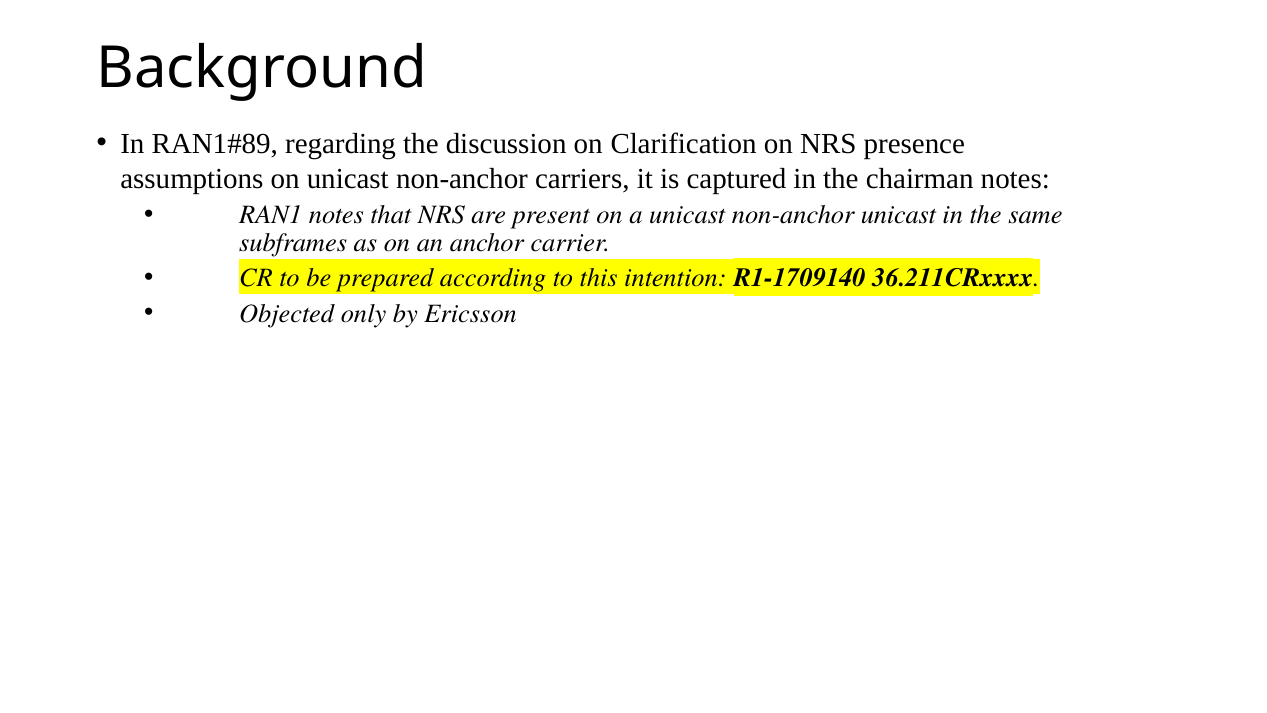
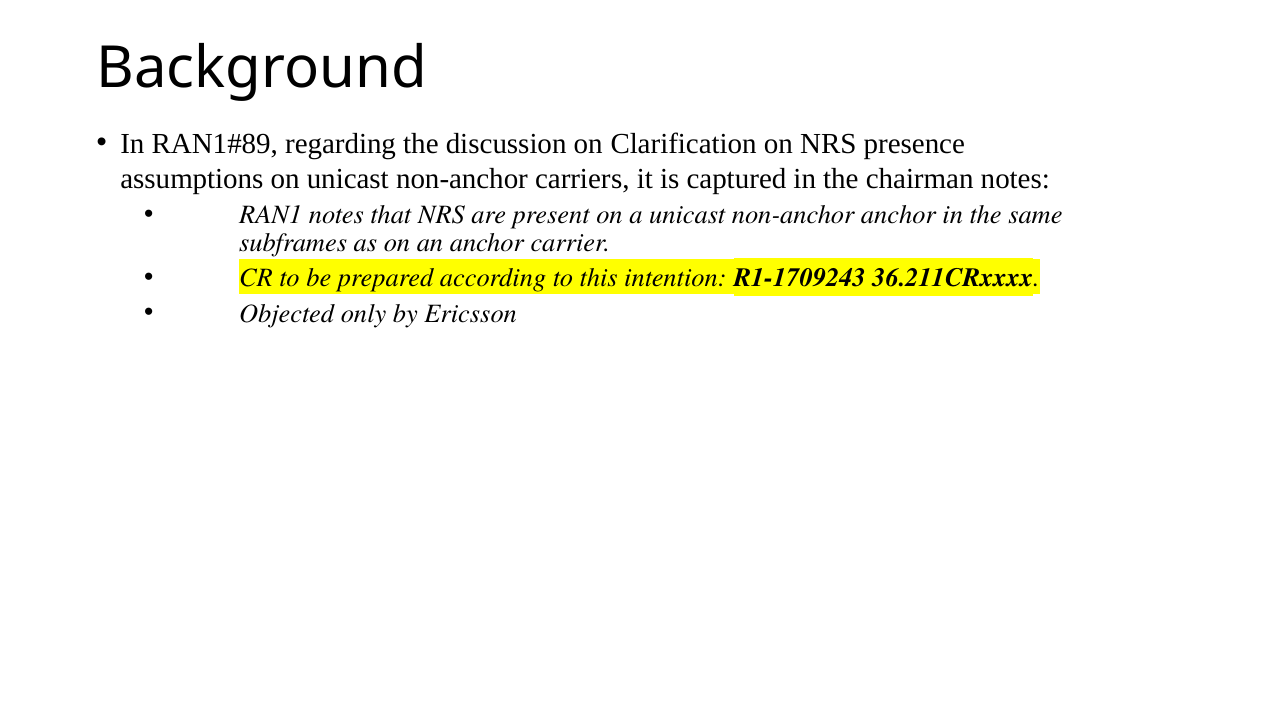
non-anchor unicast: unicast -> anchor
R1-1709140: R1-1709140 -> R1-1709243
